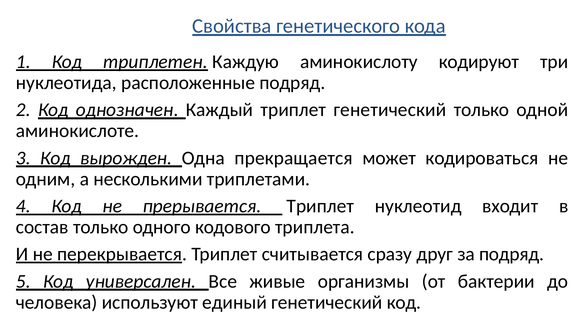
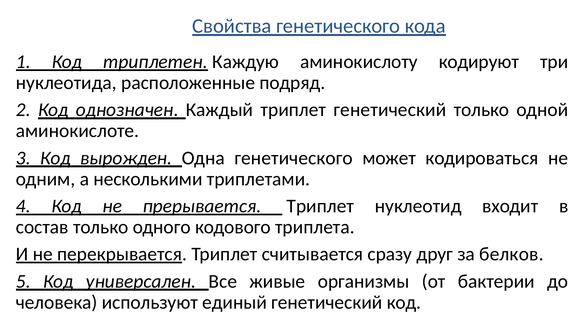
Одна прекращается: прекращается -> генетического
за подряд: подряд -> белков
